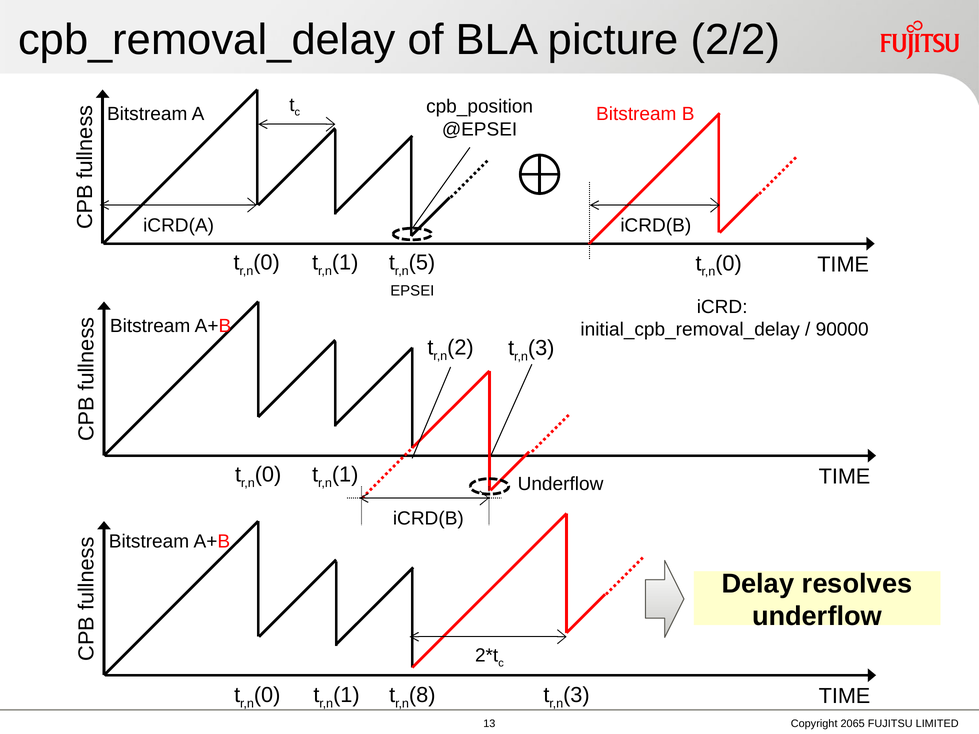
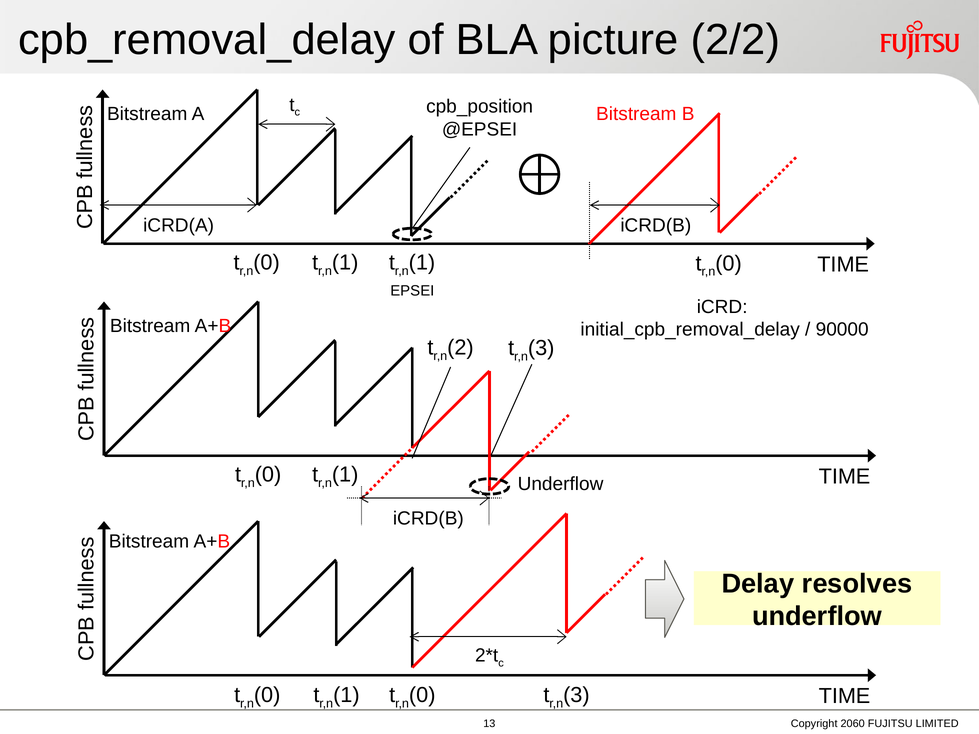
5 at (422, 263): 5 -> 1
8 at (422, 695): 8 -> 0
2065: 2065 -> 2060
